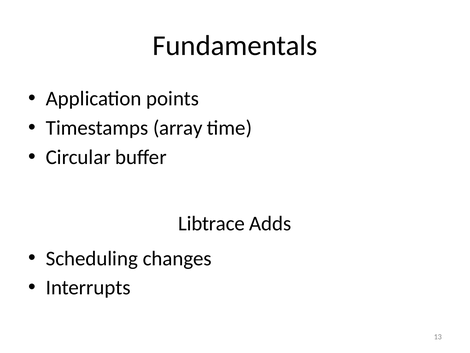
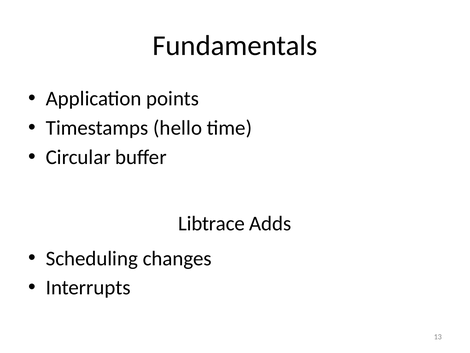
array: array -> hello
